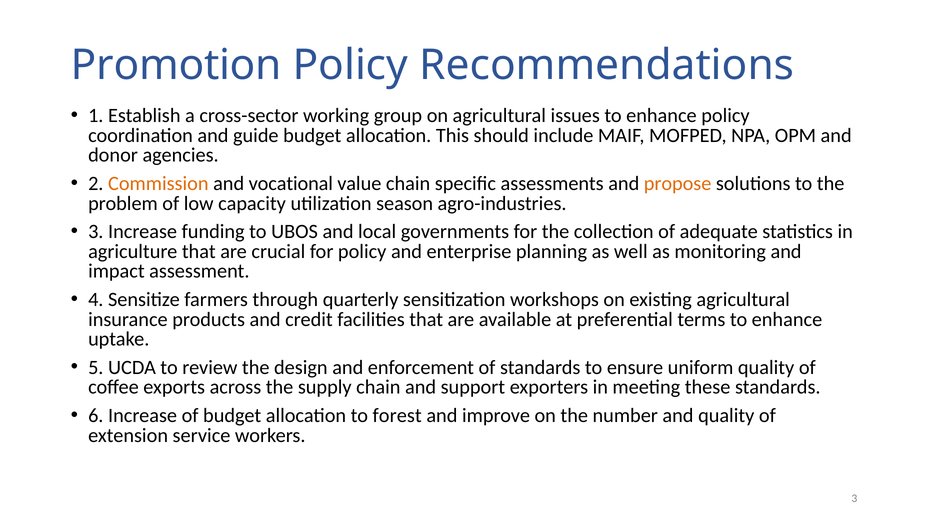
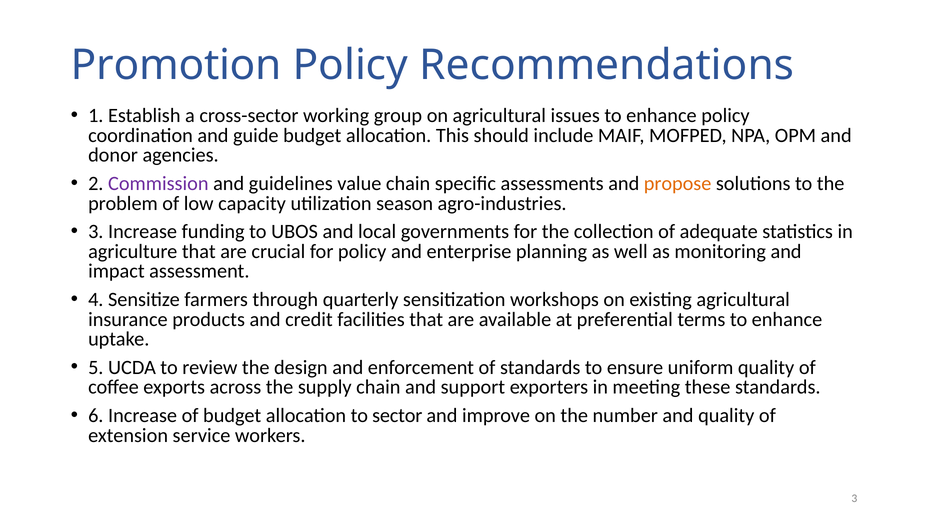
Commission colour: orange -> purple
vocational: vocational -> guidelines
forest: forest -> sector
